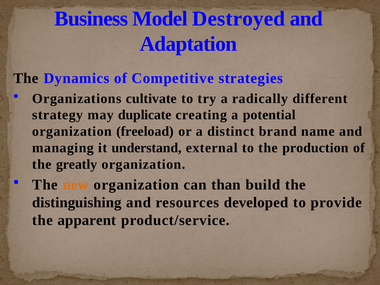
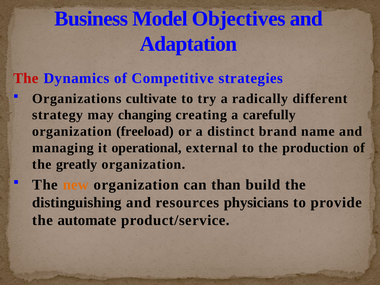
Destroyed: Destroyed -> Objectives
The at (26, 78) colour: black -> red
duplicate: duplicate -> changing
potential: potential -> carefully
understand: understand -> operational
developed: developed -> physicians
apparent: apparent -> automate
